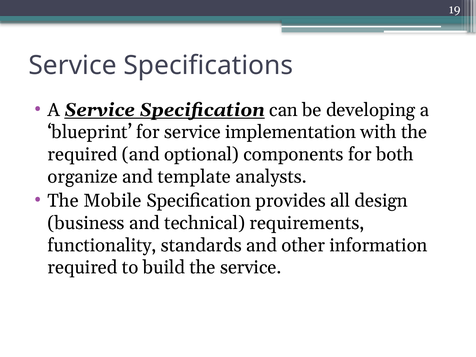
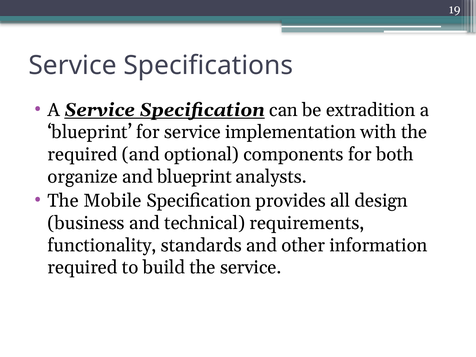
developing: developing -> extradition
and template: template -> blueprint
